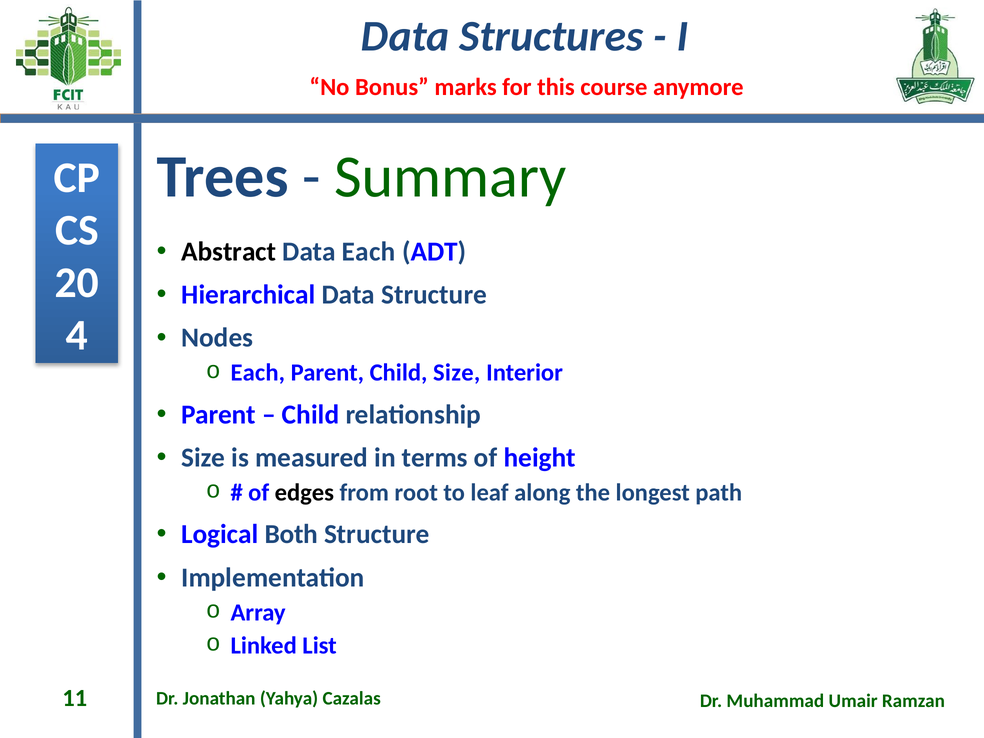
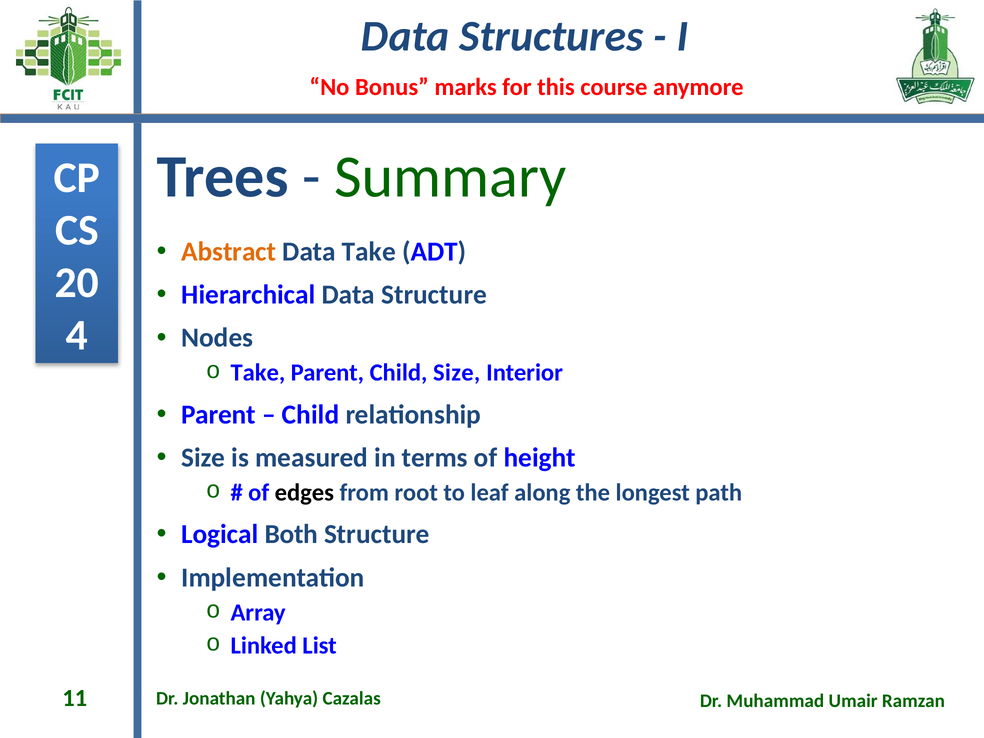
Abstract colour: black -> orange
Data Each: Each -> Take
Each at (258, 373): Each -> Take
